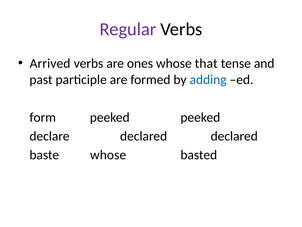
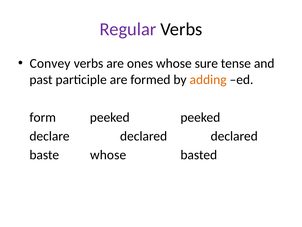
Arrived: Arrived -> Convey
that: that -> sure
adding colour: blue -> orange
